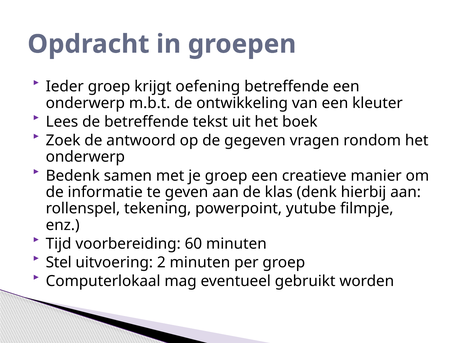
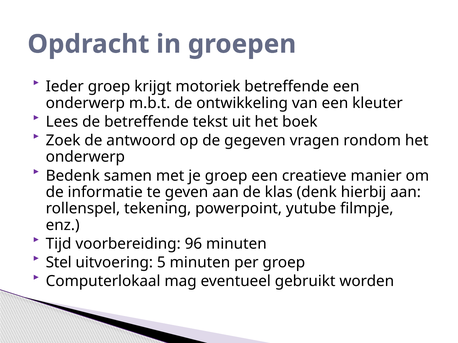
oefening: oefening -> motoriek
60: 60 -> 96
2: 2 -> 5
